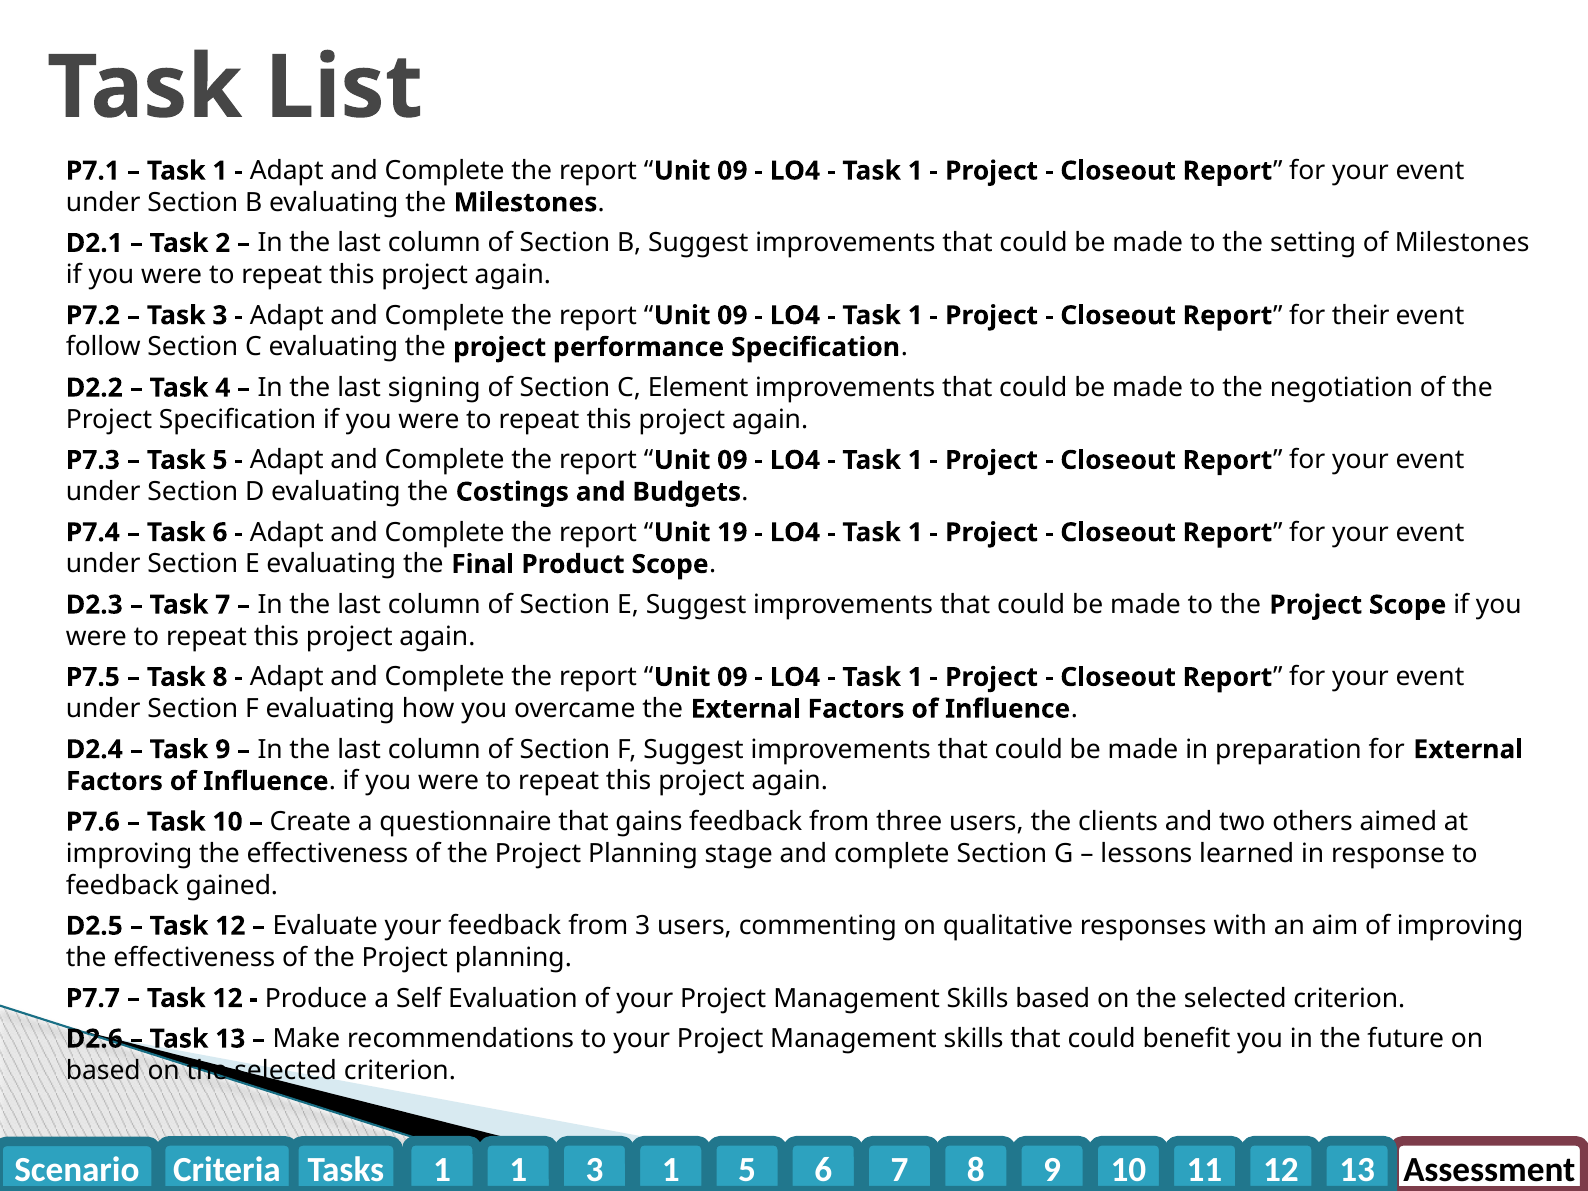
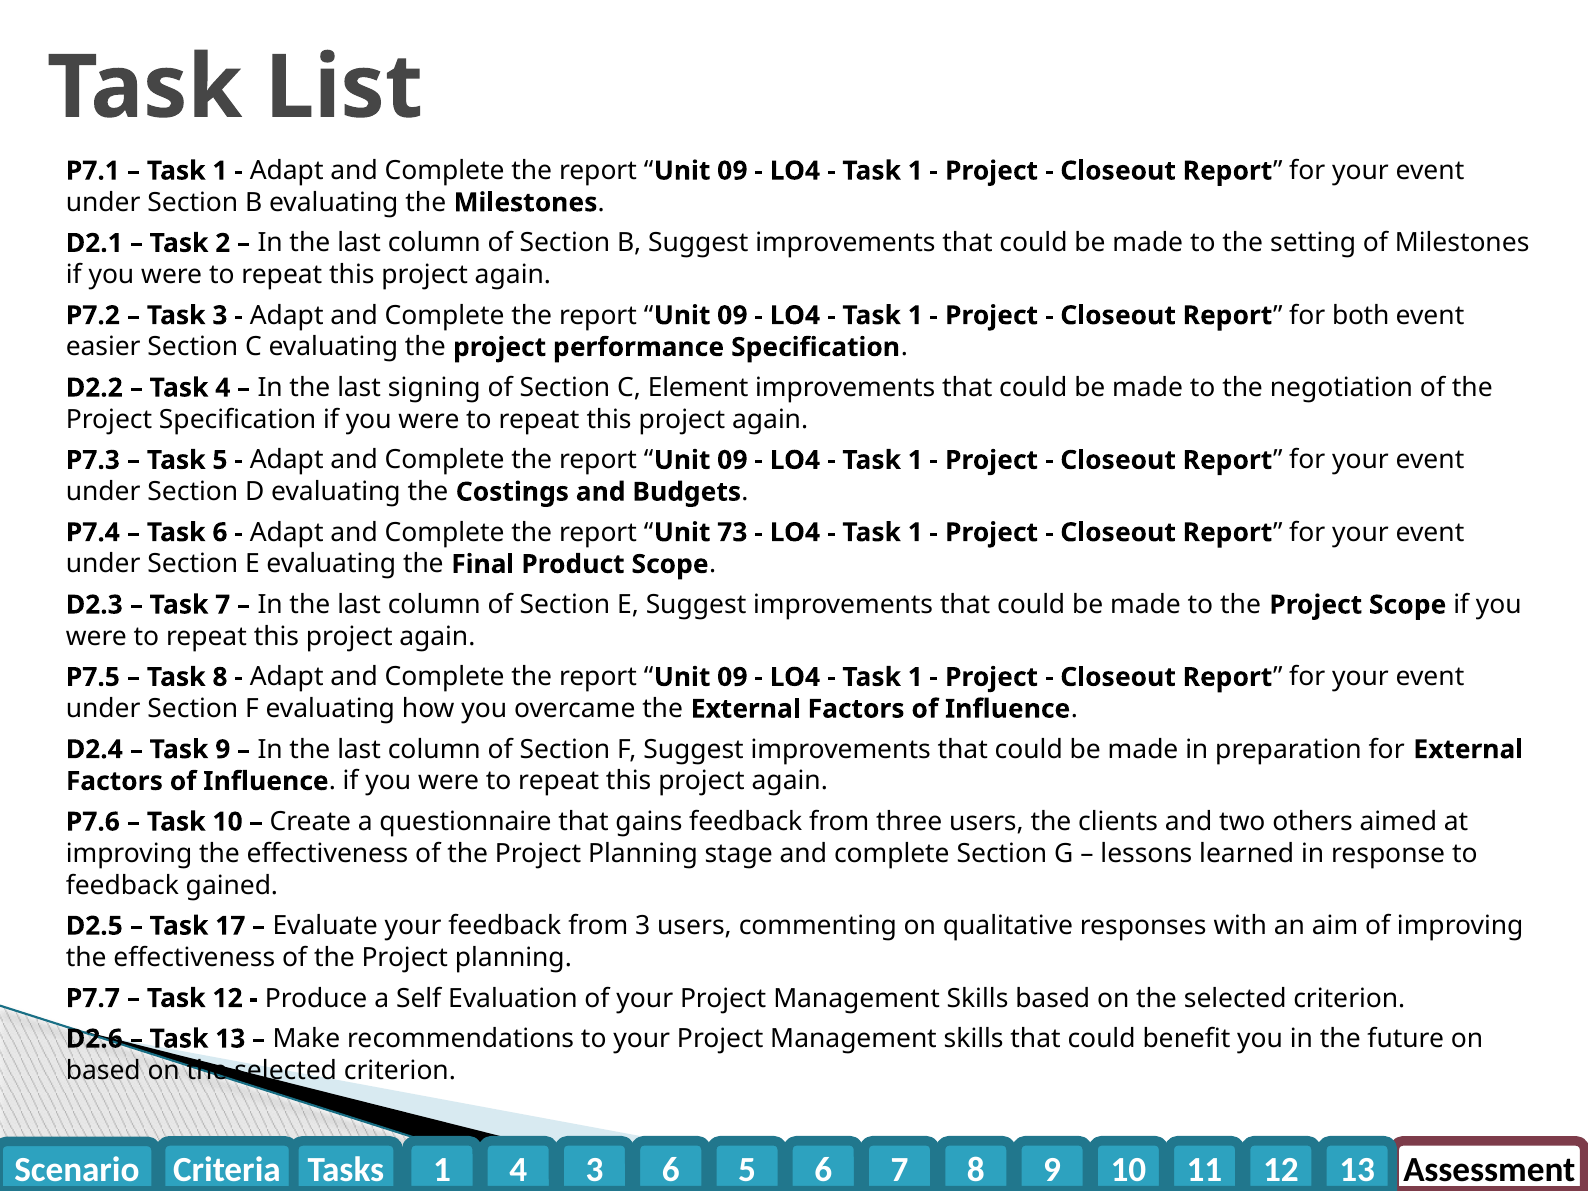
their: their -> both
follow: follow -> easier
19: 19 -> 73
12 at (230, 926): 12 -> 17
1 1: 1 -> 4
3 1: 1 -> 6
